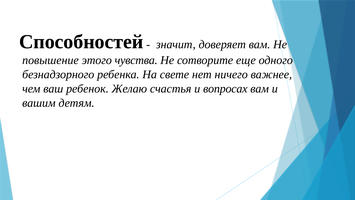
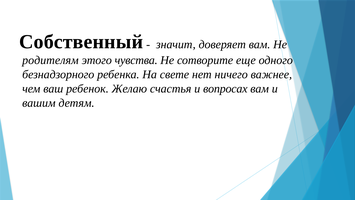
Способностей: Способностей -> Собственный
повышение: повышение -> родителям
